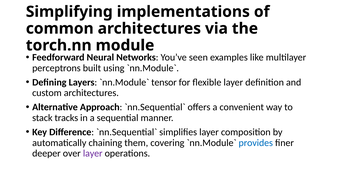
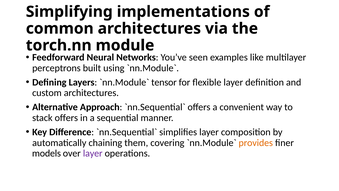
stack tracks: tracks -> offers
provides colour: blue -> orange
deeper: deeper -> models
